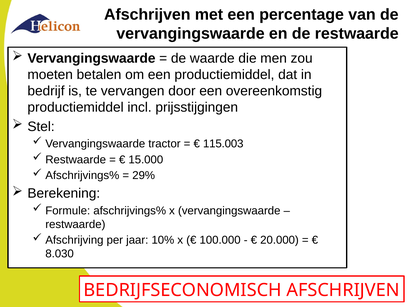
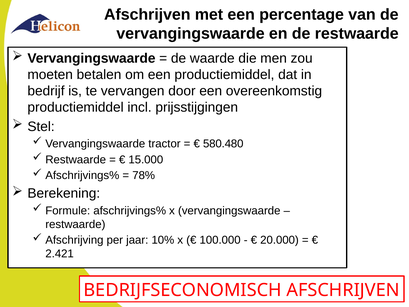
115.003: 115.003 -> 580.480
29%: 29% -> 78%
8.030: 8.030 -> 2.421
